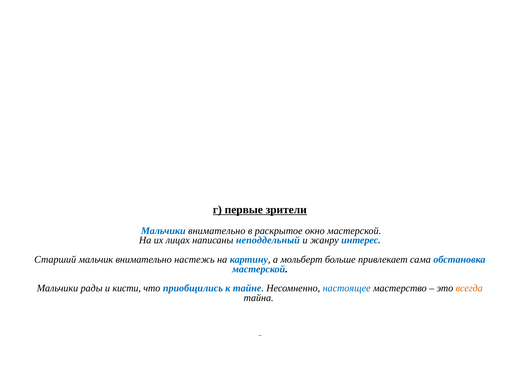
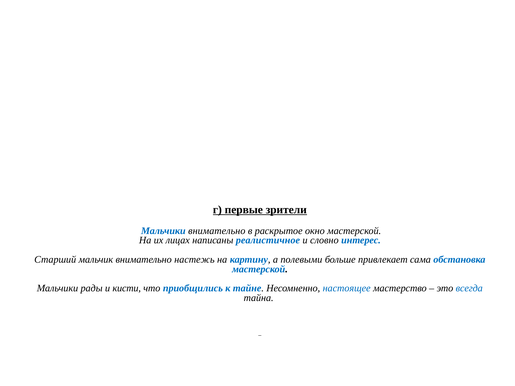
неподдельный: неподдельный -> реалистичное
жанру: жанру -> словно
мольберт: мольберт -> полевыми
всегда colour: orange -> blue
